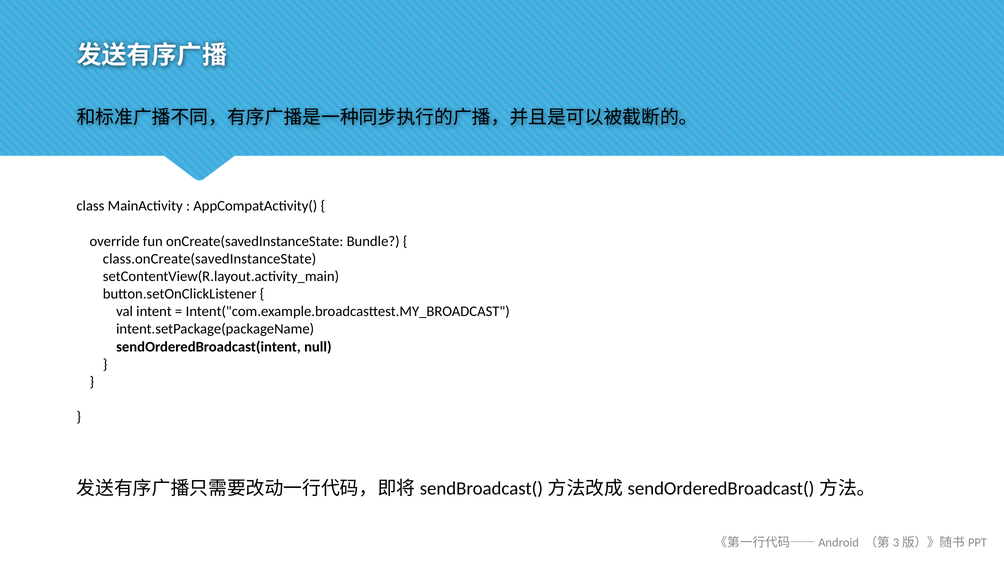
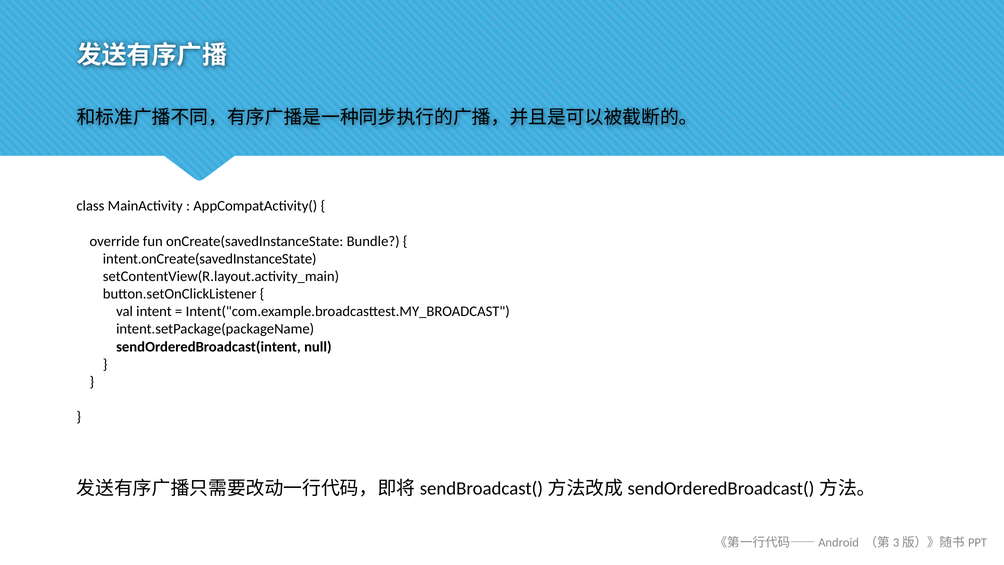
class.onCreate(savedInstanceState: class.onCreate(savedInstanceState -> intent.onCreate(savedInstanceState
